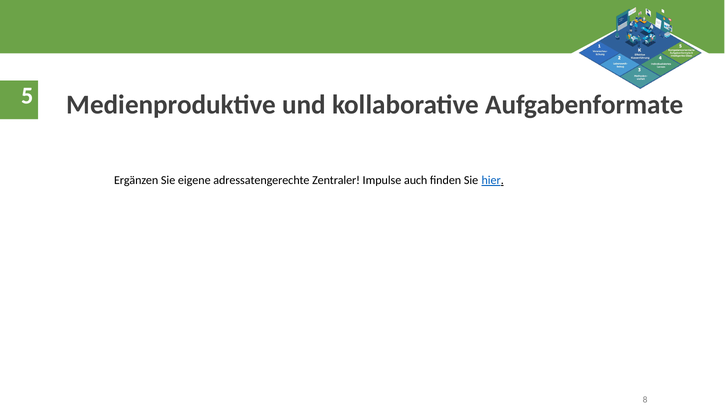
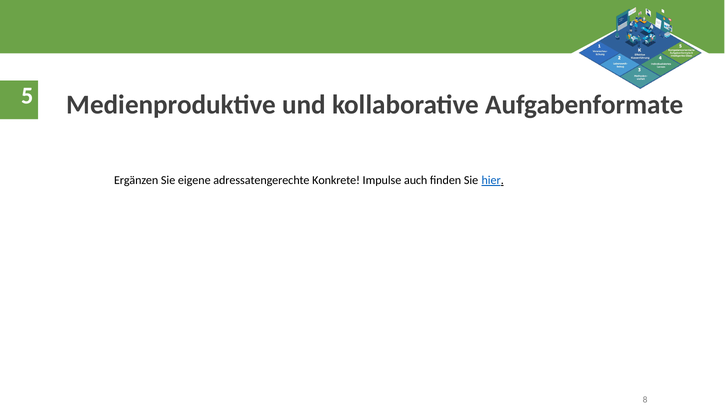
Zentraler: Zentraler -> Konkrete
